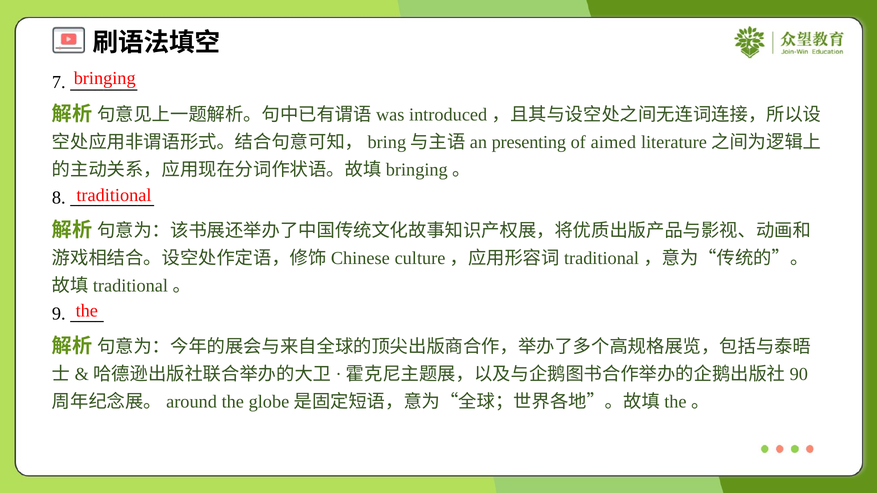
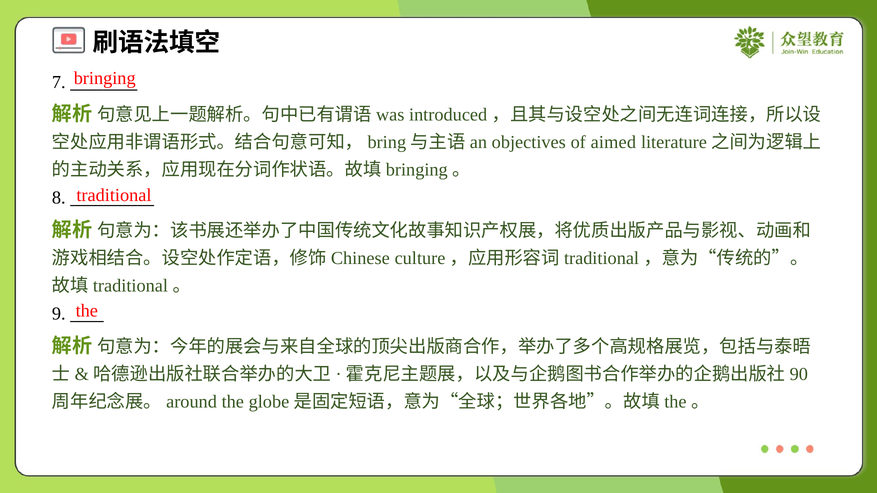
presenting: presenting -> objectives
